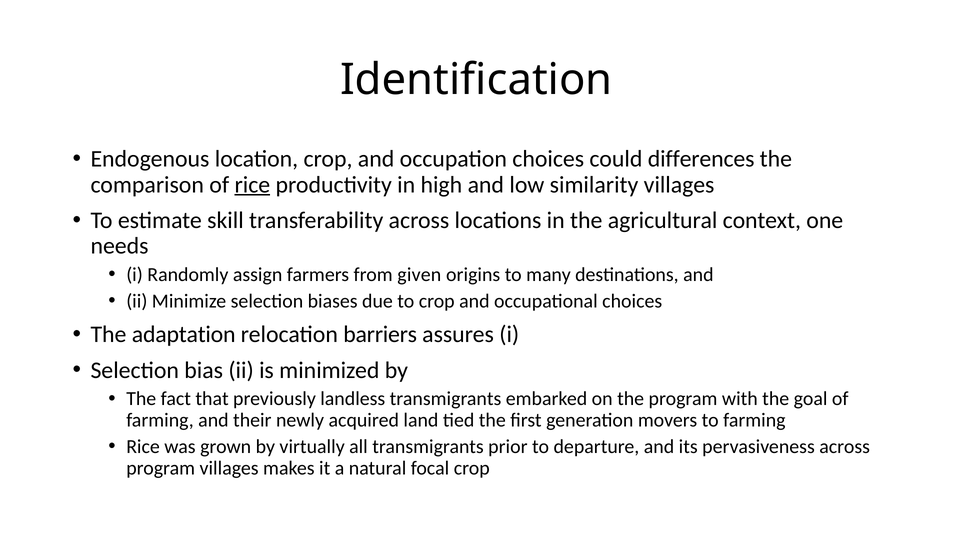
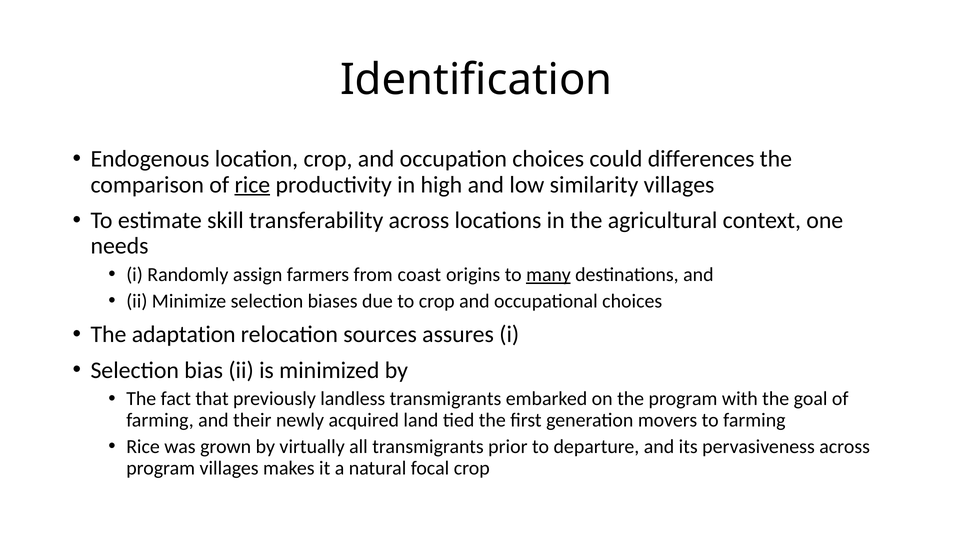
given: given -> coast
many underline: none -> present
barriers: barriers -> sources
